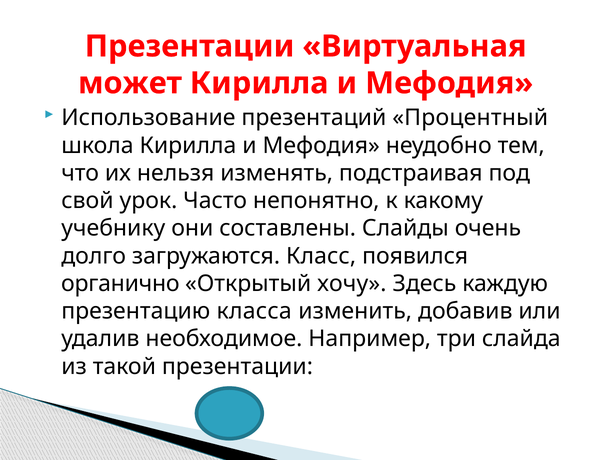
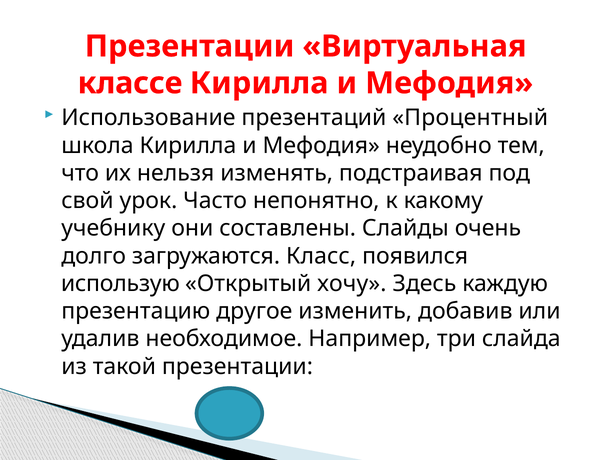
может: может -> классе
органично: органично -> использую
класса: класса -> другое
